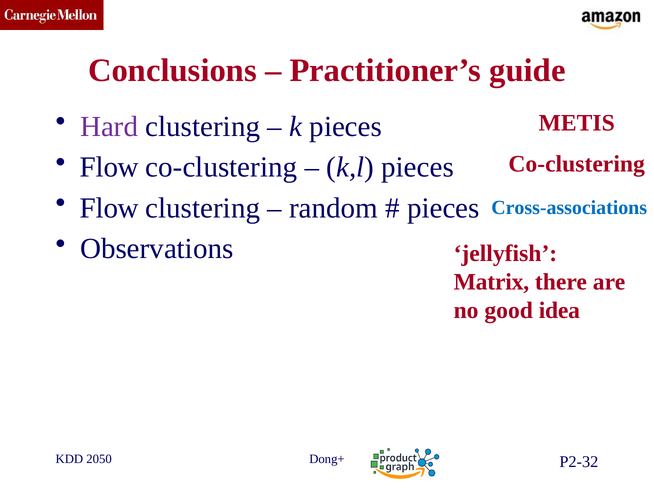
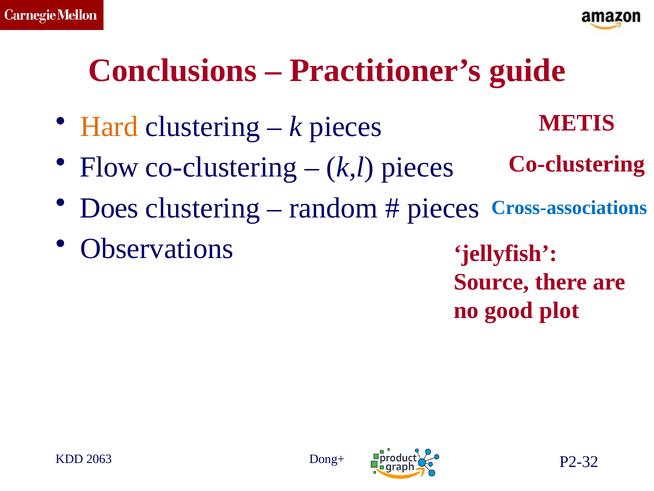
Hard colour: purple -> orange
Flow at (109, 208): Flow -> Does
Matrix: Matrix -> Source
idea: idea -> plot
2050: 2050 -> 2063
